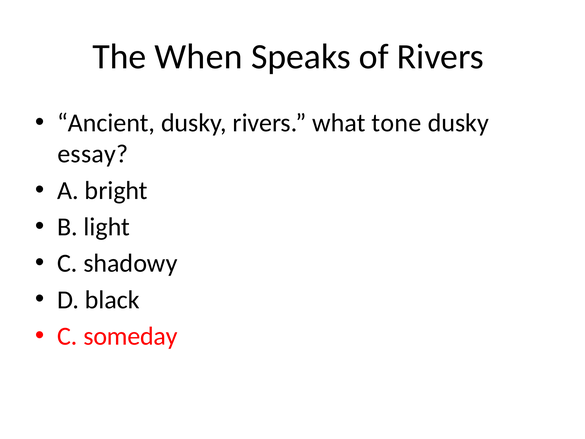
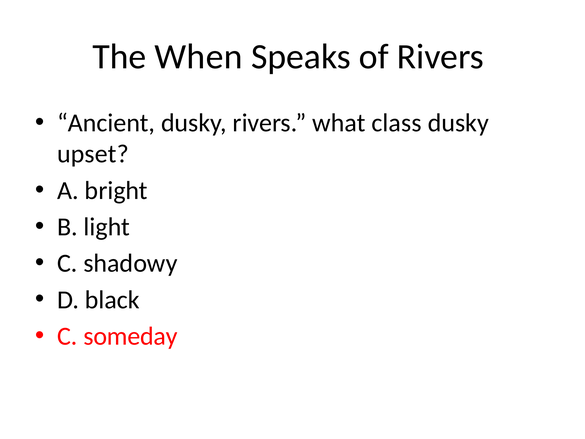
tone: tone -> class
essay: essay -> upset
